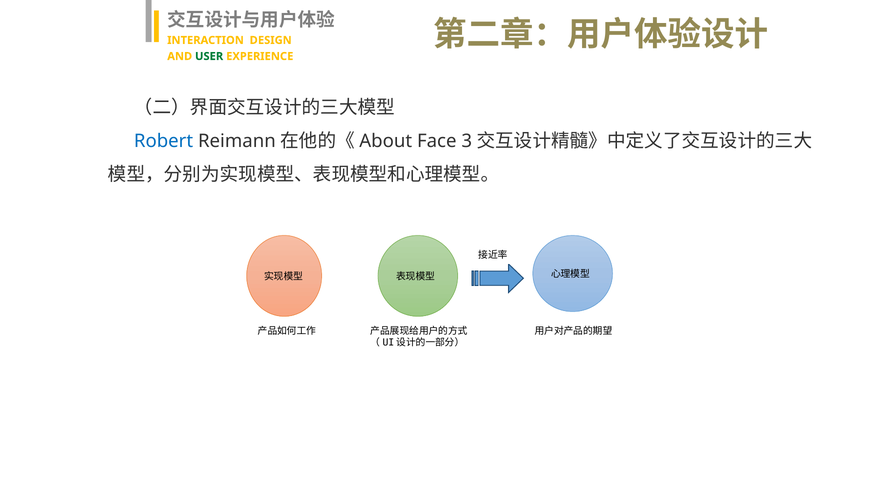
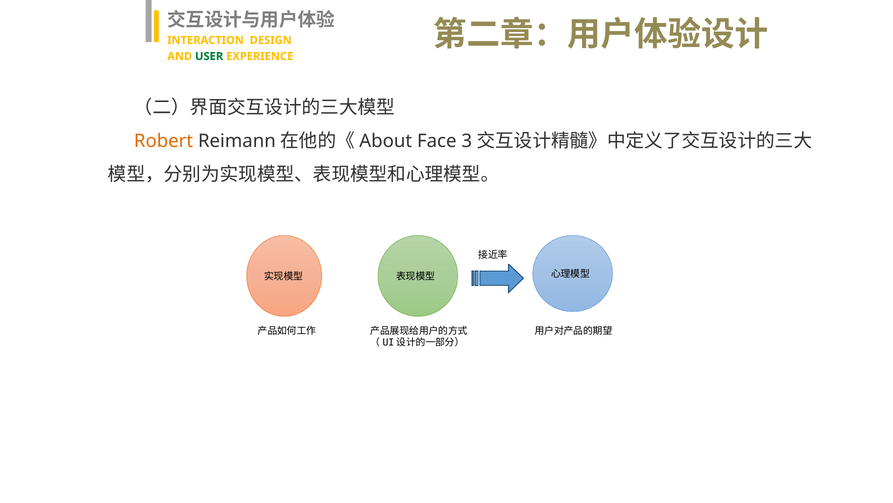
Robert colour: blue -> orange
